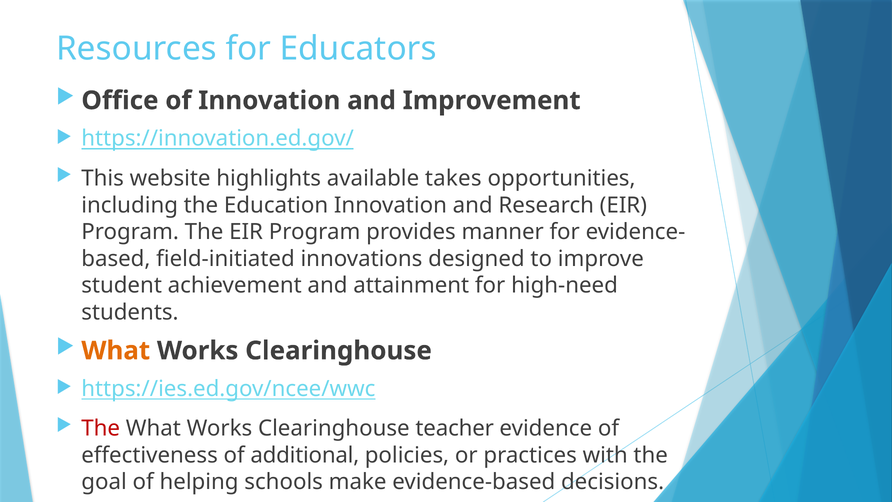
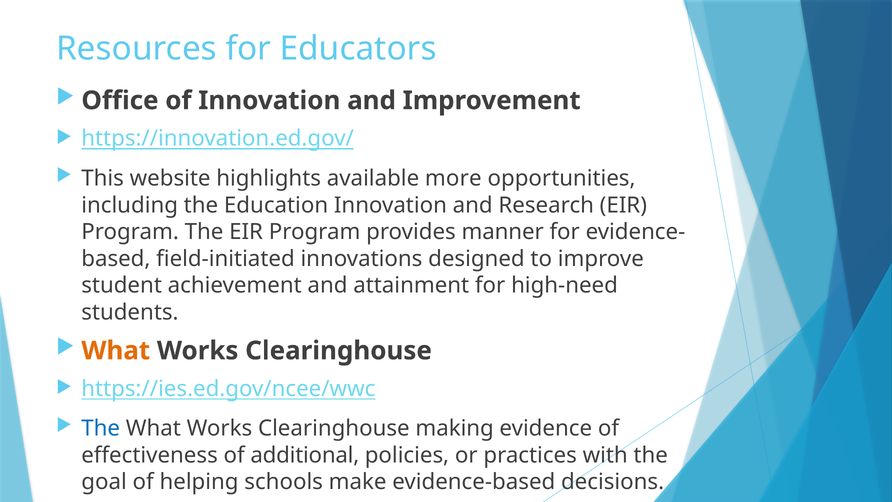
takes: takes -> more
The at (101, 428) colour: red -> blue
teacher: teacher -> making
